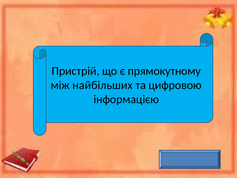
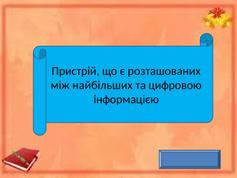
прямокутному: прямокутному -> розташованих
